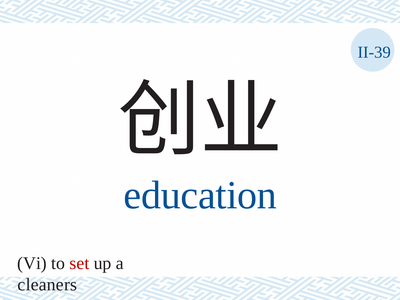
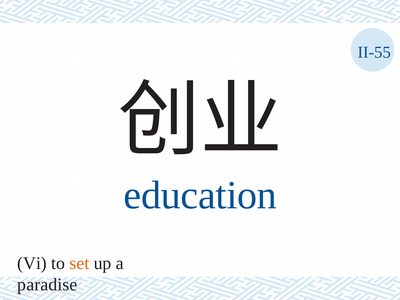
II-39: II-39 -> II-55
set colour: red -> orange
cleaners: cleaners -> paradise
